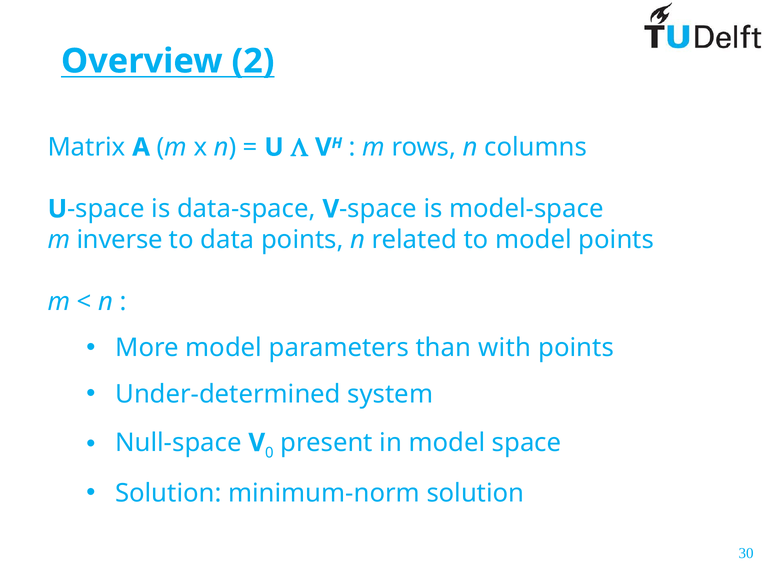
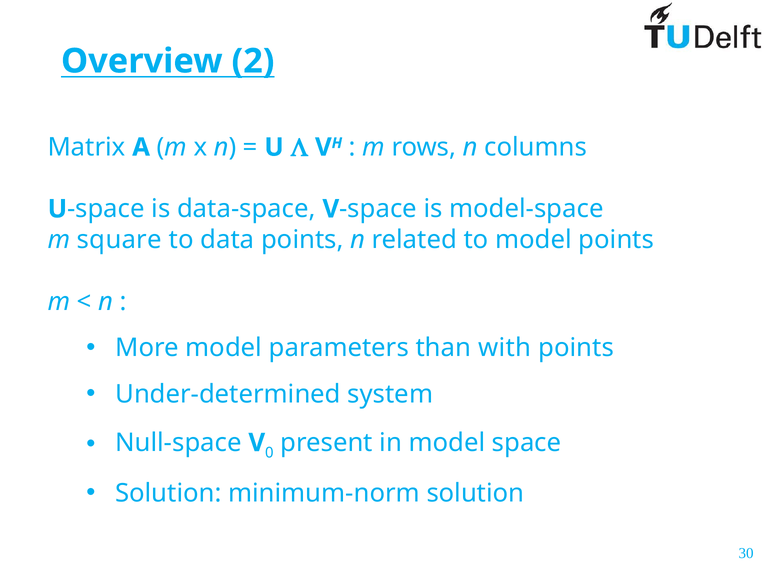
inverse: inverse -> square
